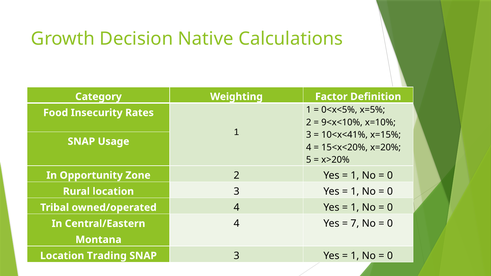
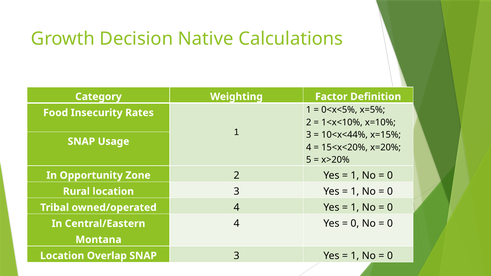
9<x<10%: 9<x<10% -> 1<x<10%
10<x<41%: 10<x<41% -> 10<x<44%
7 at (355, 224): 7 -> 0
Trading: Trading -> Overlap
